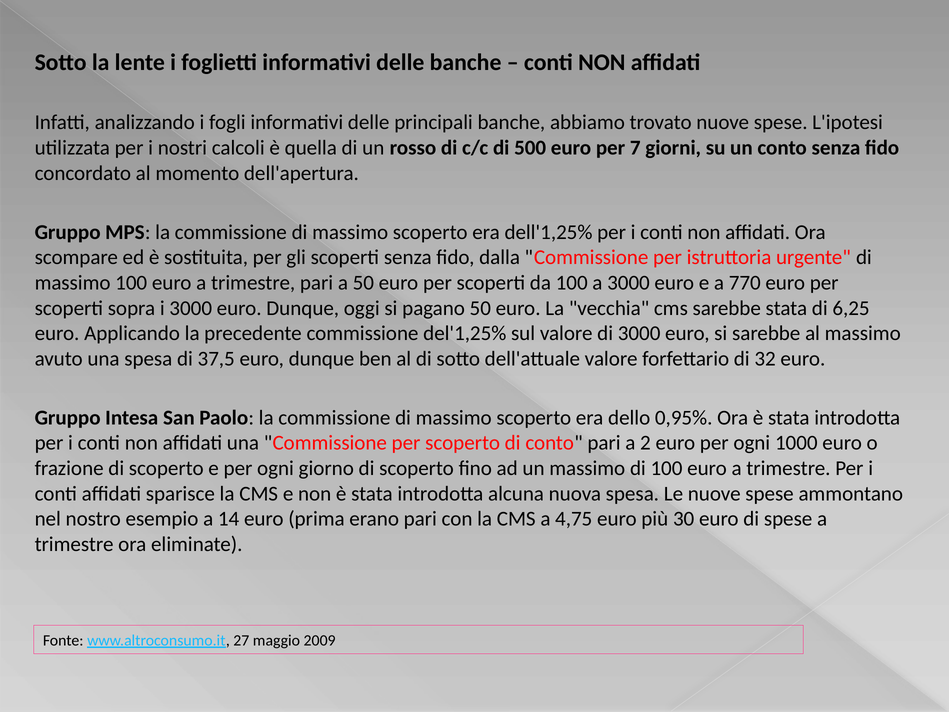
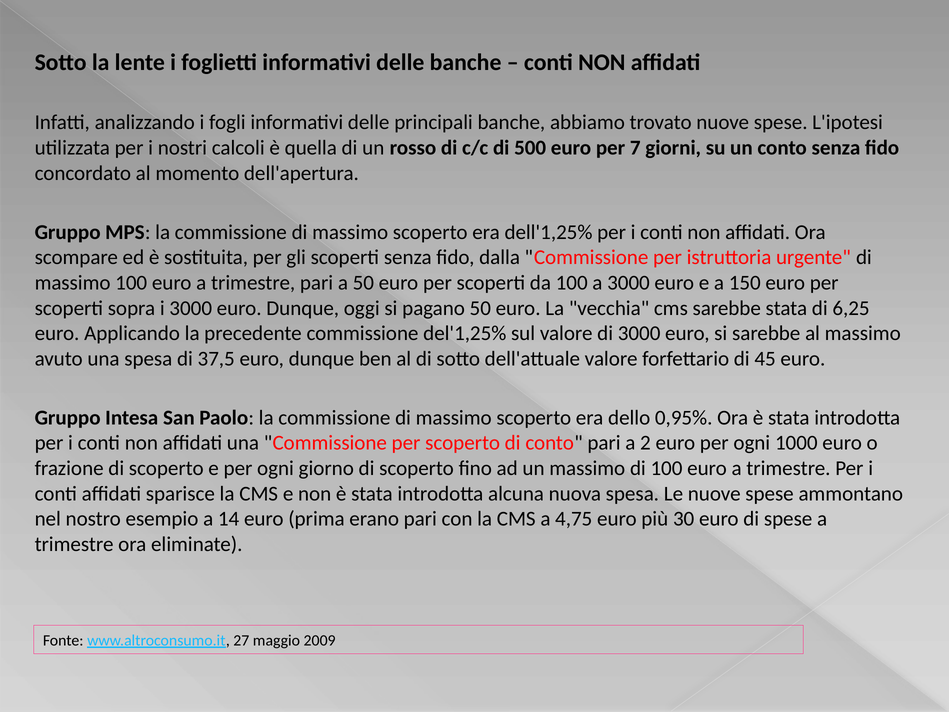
770: 770 -> 150
32: 32 -> 45
